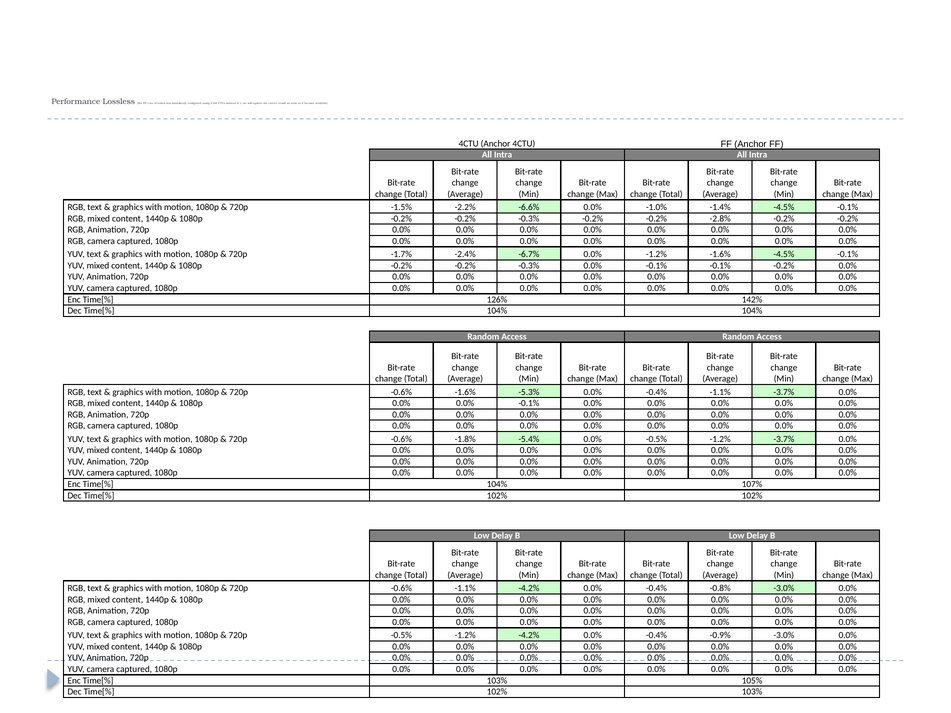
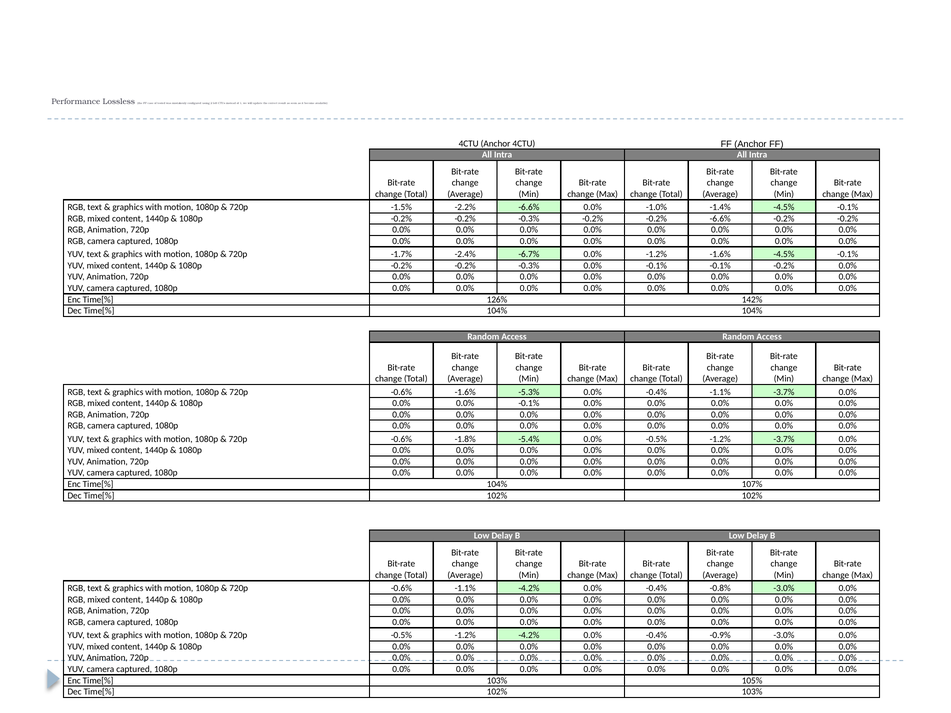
-0.2% -2.8%: -2.8% -> -6.6%
